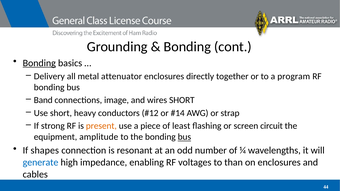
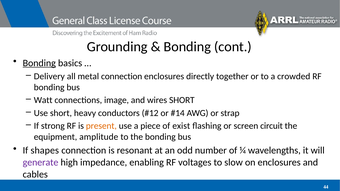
metal attenuator: attenuator -> connection
program: program -> crowded
Band: Band -> Watt
least: least -> exist
bus at (184, 137) underline: present -> none
generate colour: blue -> purple
than: than -> slow
